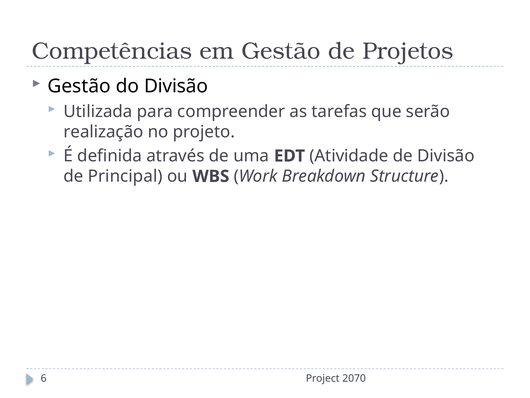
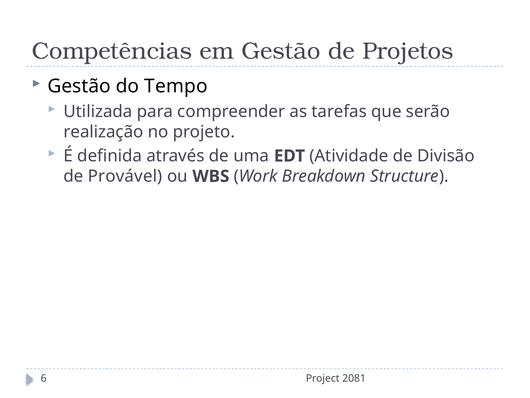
do Divisão: Divisão -> Tempo
Principal: Principal -> Provável
2070: 2070 -> 2081
